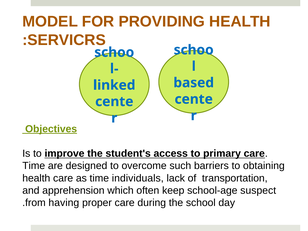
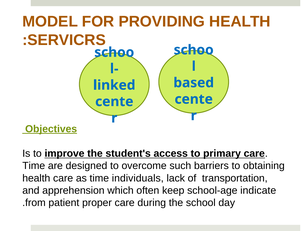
suspect: suspect -> indicate
having: having -> patient
